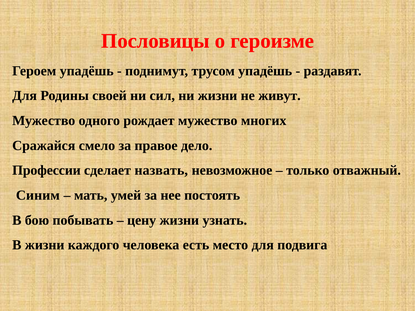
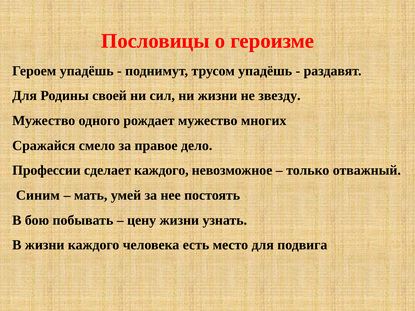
живут: живут -> звезду
сделает назвать: назвать -> каждого
